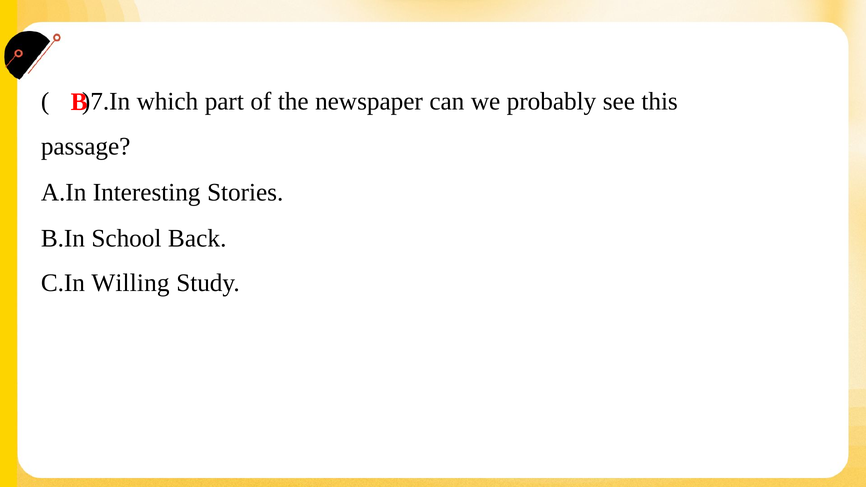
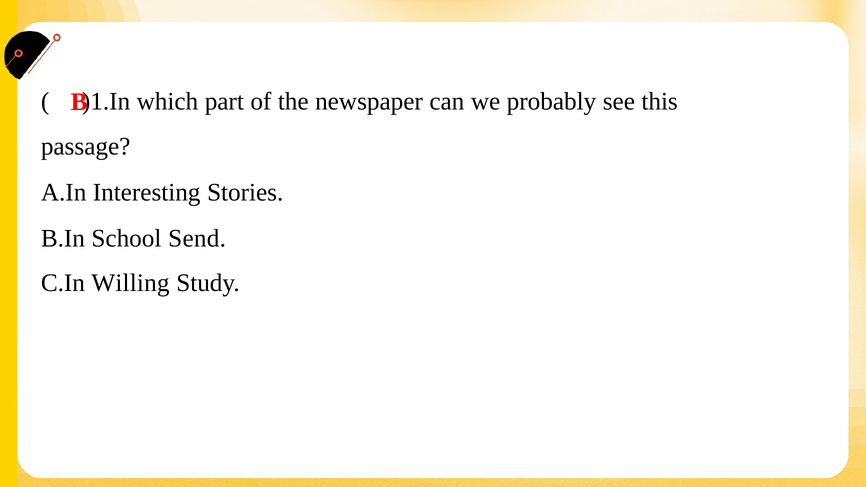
)7.In: )7.In -> )1.In
Back: Back -> Send
